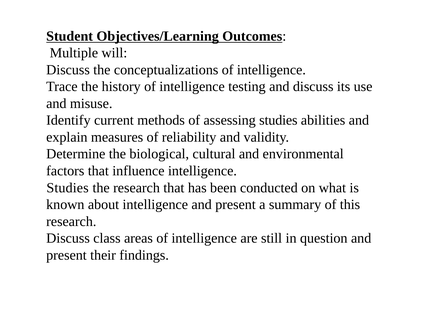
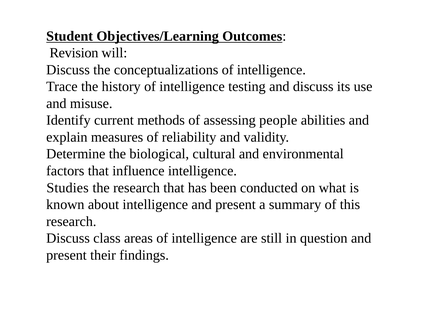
Multiple: Multiple -> Revision
assessing studies: studies -> people
